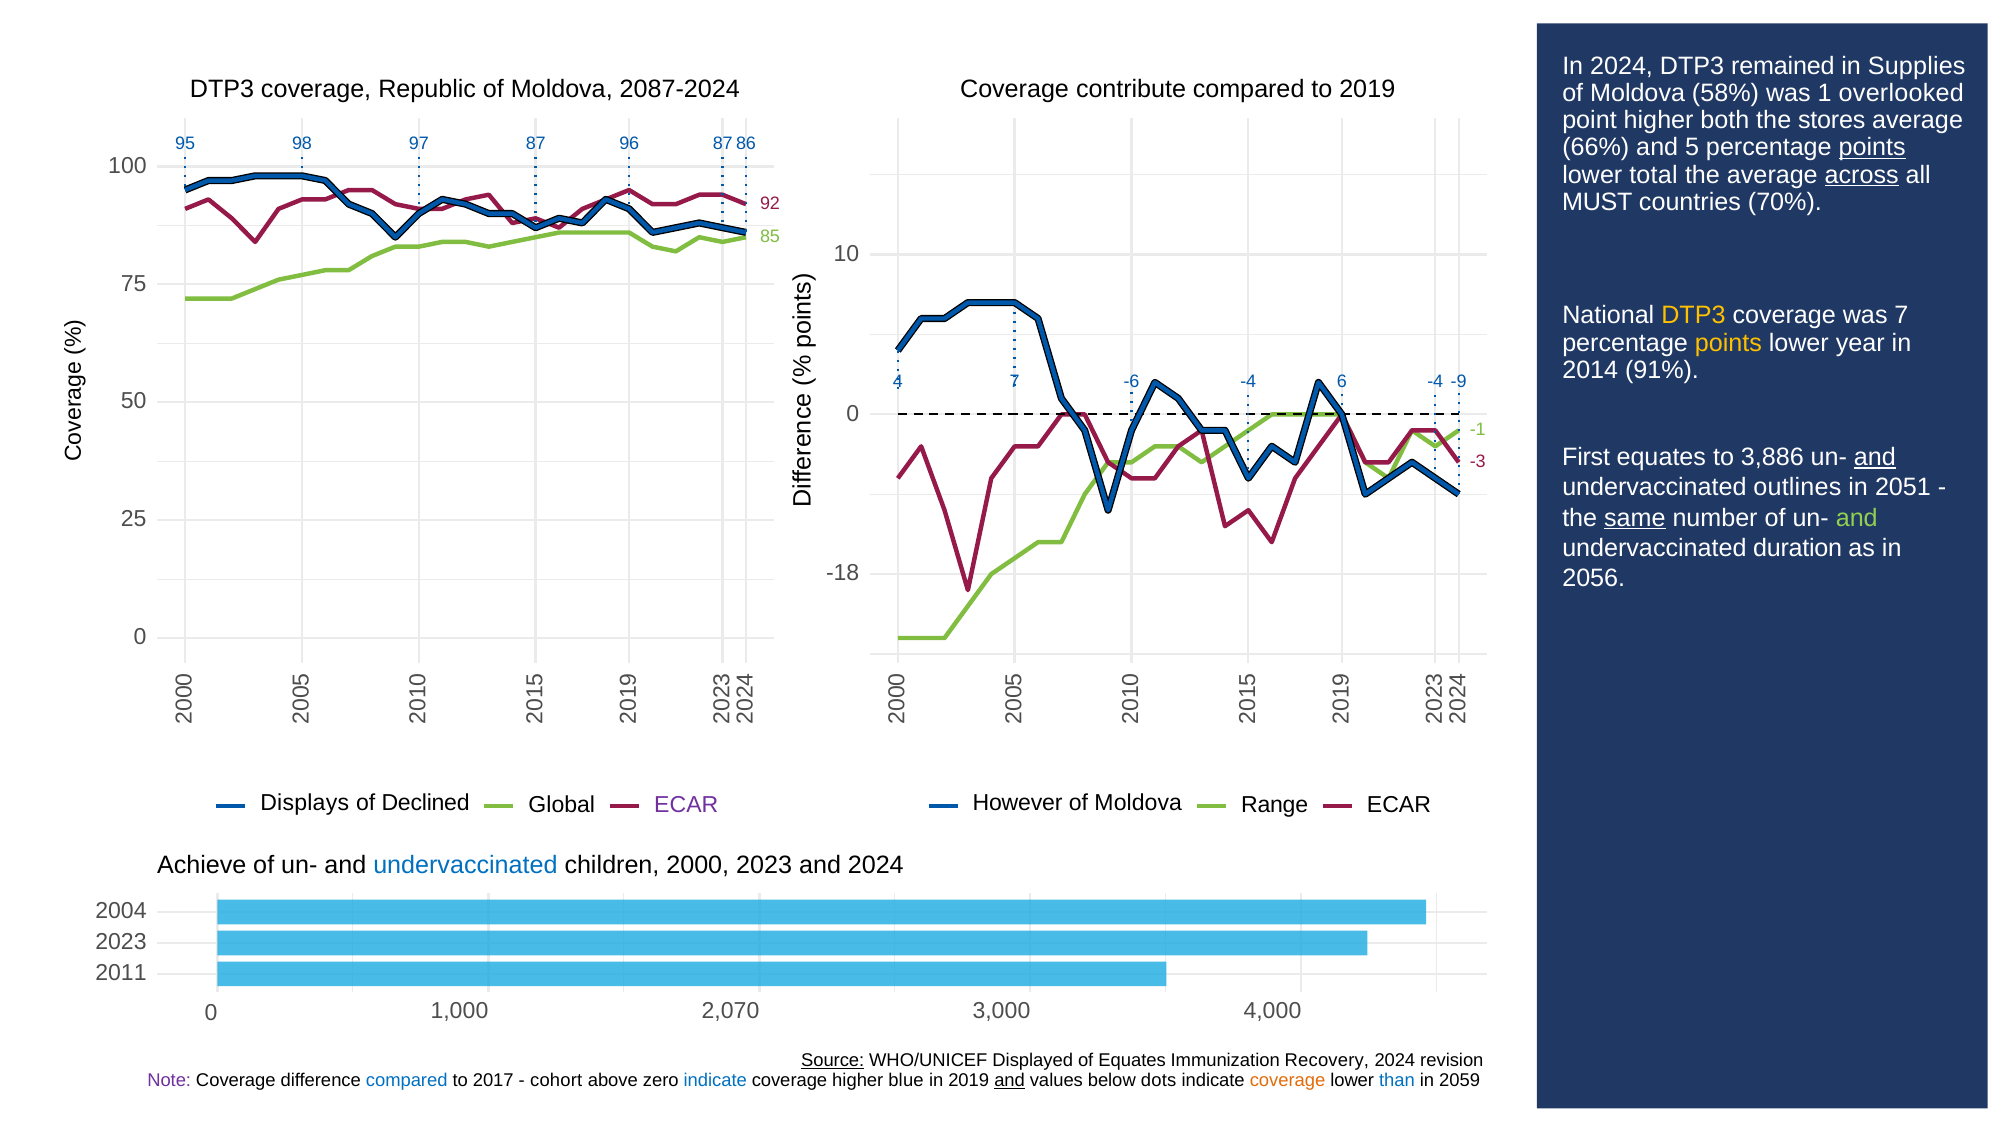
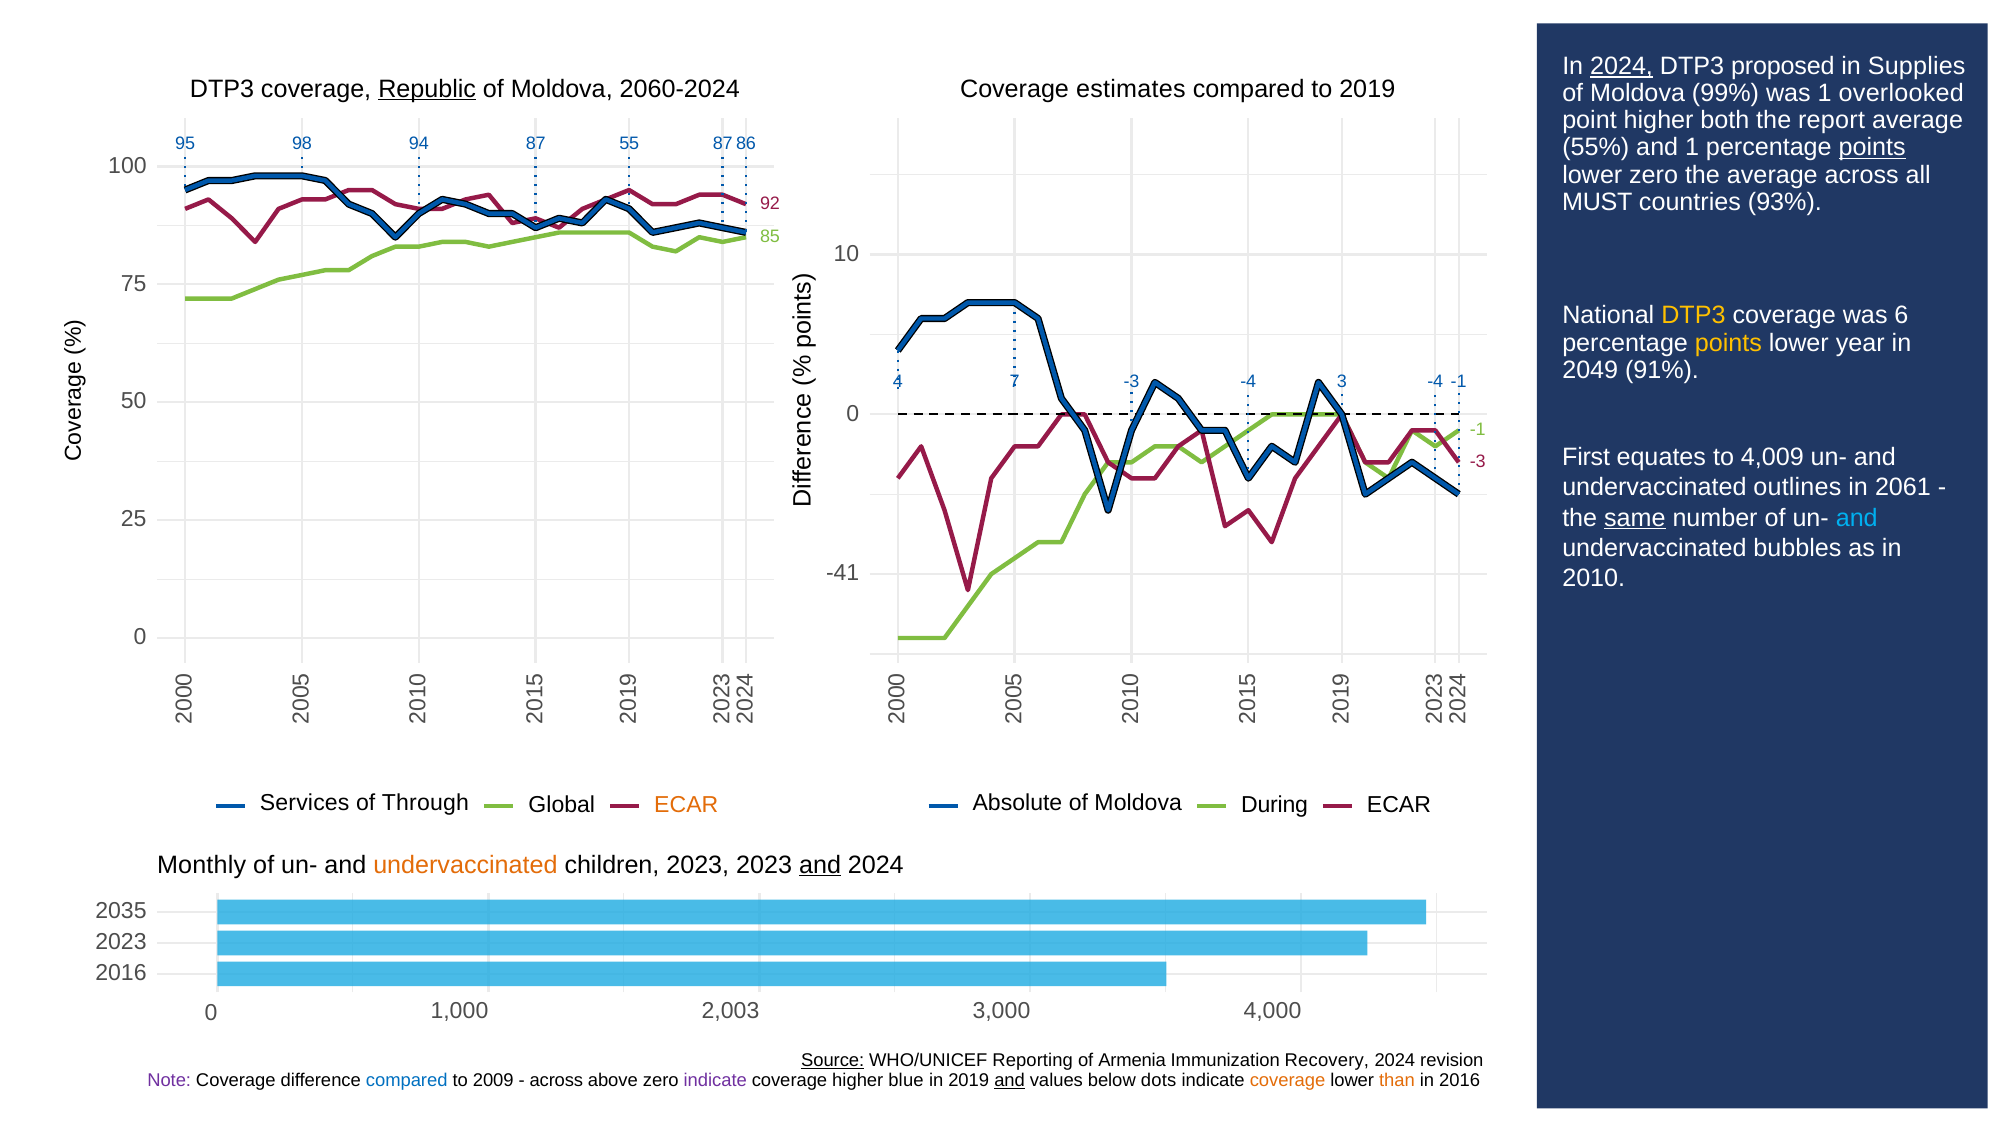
2024 at (1622, 66) underline: none -> present
remained: remained -> proposed
Republic underline: none -> present
2087-2024: 2087-2024 -> 2060-2024
contribute: contribute -> estimates
58%: 58% -> 99%
stores: stores -> report
97: 97 -> 94
96: 96 -> 55
66%: 66% -> 55%
and 5: 5 -> 1
lower total: total -> zero
across at (1862, 175) underline: present -> none
70%: 70% -> 93%
was 7: 7 -> 6
2014: 2014 -> 2049
7 -6: -6 -> -3
-4 6: 6 -> 3
-4 -9: -9 -> -1
3,886: 3,886 -> 4,009
and at (1875, 458) underline: present -> none
2051: 2051 -> 2061
and at (1857, 518) colour: light green -> light blue
duration: duration -> bubbles
-18: -18 -> -41
2056: 2056 -> 2010
Displays: Displays -> Services
Declined: Declined -> Through
ECAR at (686, 805) colour: purple -> orange
However: However -> Absolute
Range: Range -> During
Achieve: Achieve -> Monthly
undervaccinated at (465, 865) colour: blue -> orange
children 2000: 2000 -> 2023
and at (820, 865) underline: none -> present
2004: 2004 -> 2035
2011 at (121, 973): 2011 -> 2016
2,070: 2,070 -> 2,003
Displayed: Displayed -> Reporting
of Equates: Equates -> Armenia
2017: 2017 -> 2009
cohort at (556, 1081): cohort -> across
indicate at (715, 1081) colour: blue -> purple
than colour: blue -> orange
in 2059: 2059 -> 2016
